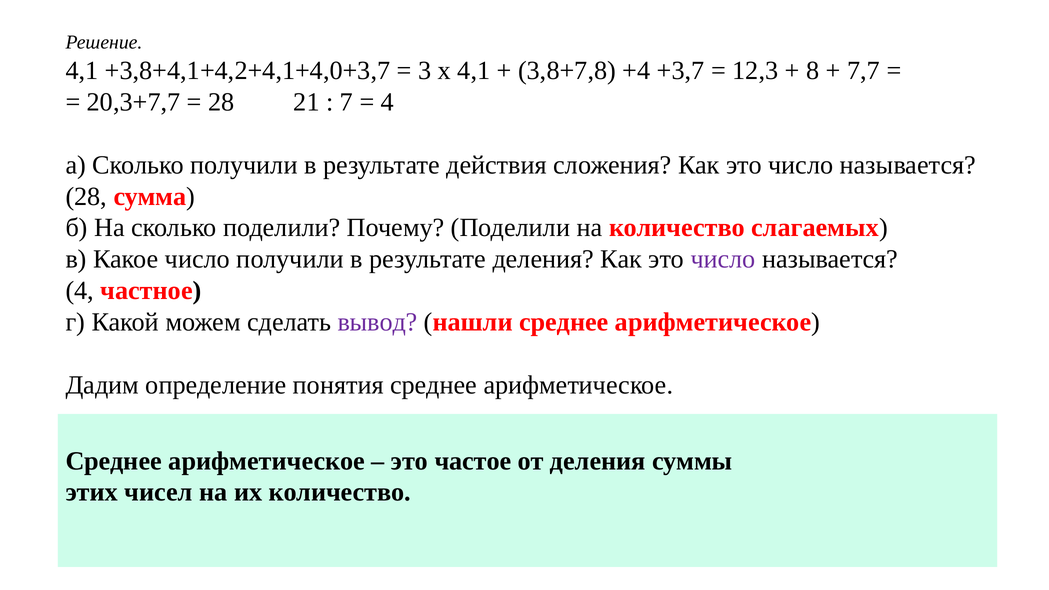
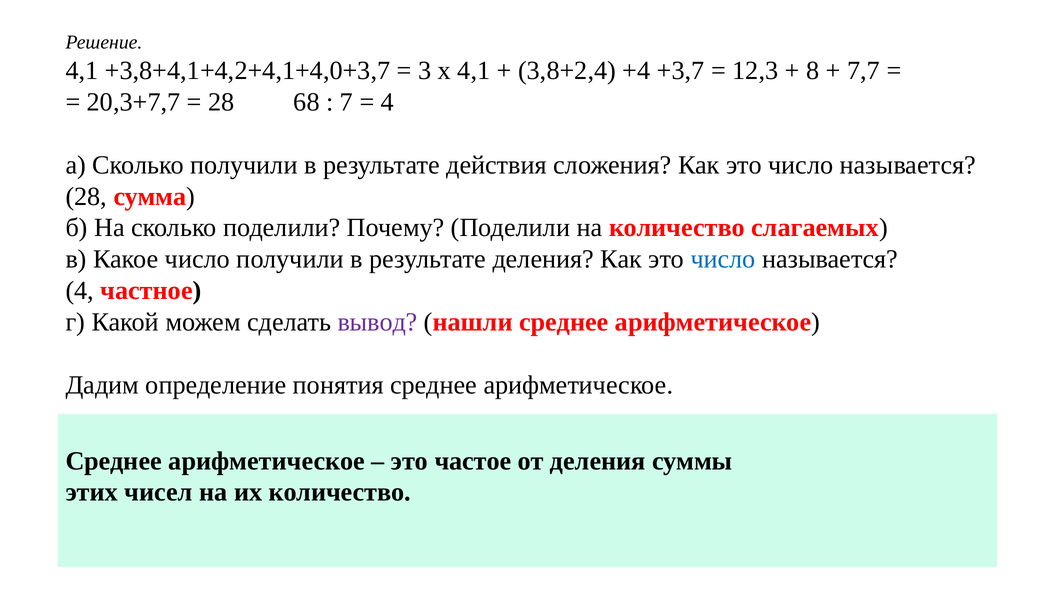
3,8+7,8: 3,8+7,8 -> 3,8+2,4
21: 21 -> 68
число at (723, 259) colour: purple -> blue
